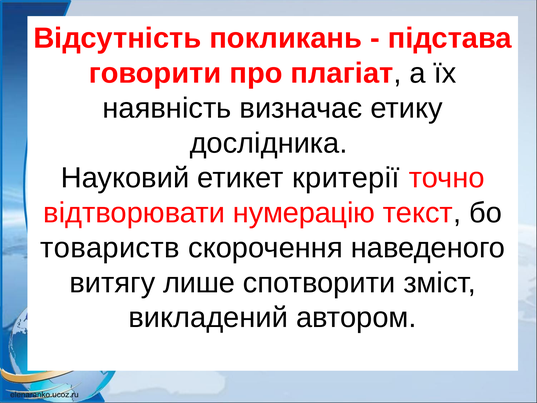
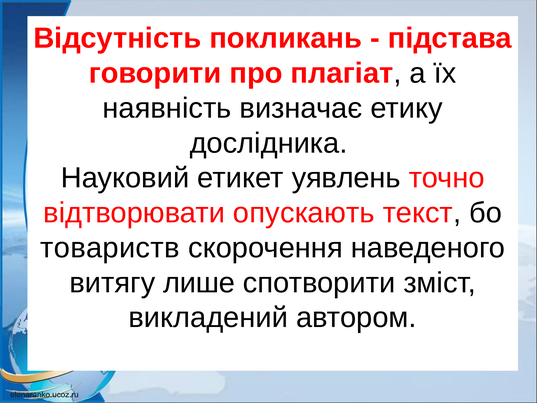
критерії: критерії -> уявлень
нумерацію: нумерацію -> опускають
